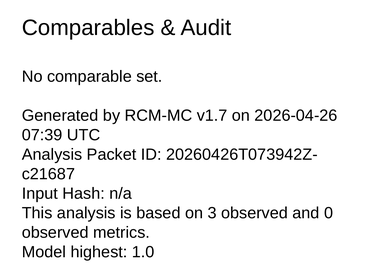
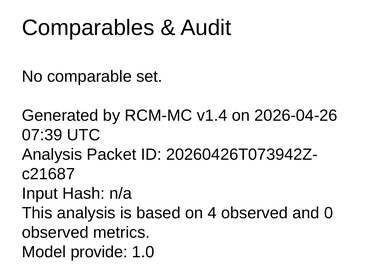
v1.7: v1.7 -> v1.4
3: 3 -> 4
highest: highest -> provide
